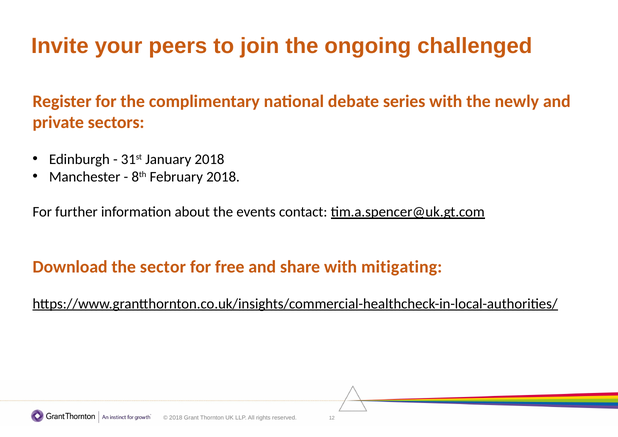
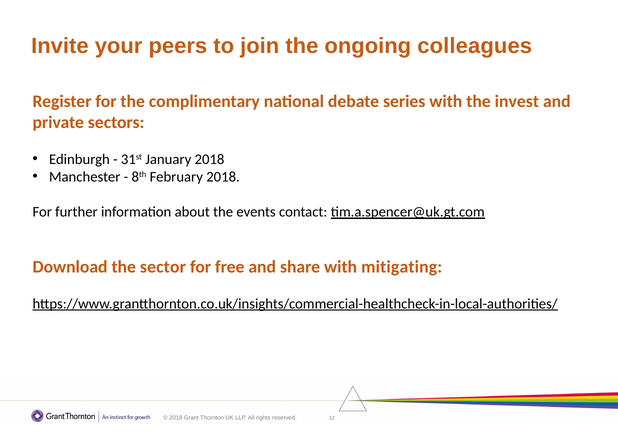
challenged: challenged -> colleagues
newly: newly -> invest
